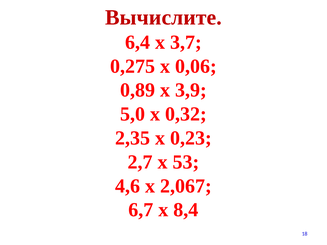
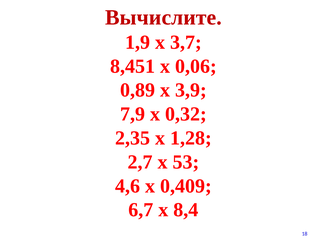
6,4: 6,4 -> 1,9
0,275: 0,275 -> 8,451
5,0: 5,0 -> 7,9
0,23: 0,23 -> 1,28
2,067: 2,067 -> 0,409
